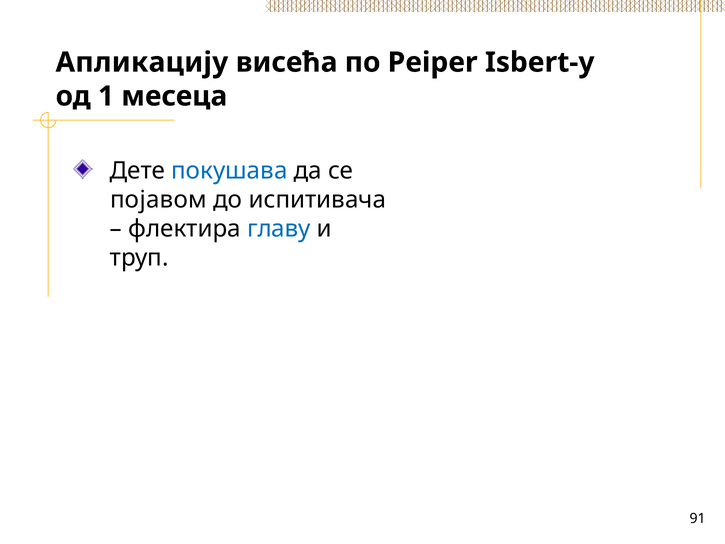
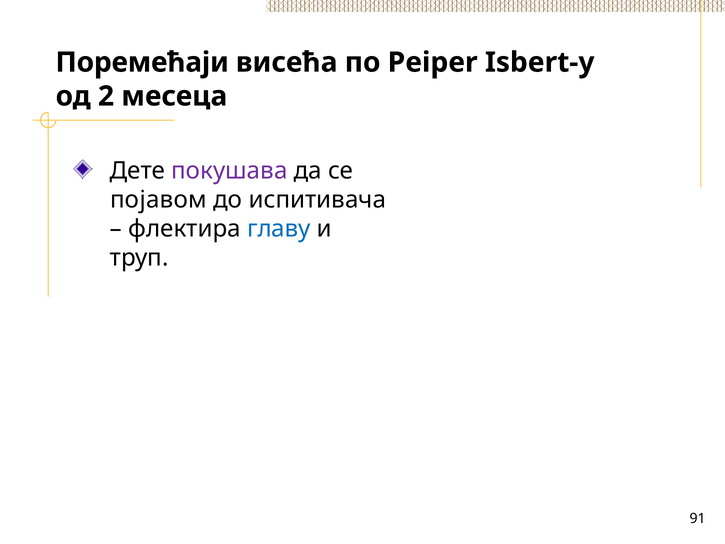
Апликацију: Апликацију -> Поремећаји
1: 1 -> 2
покушава colour: blue -> purple
